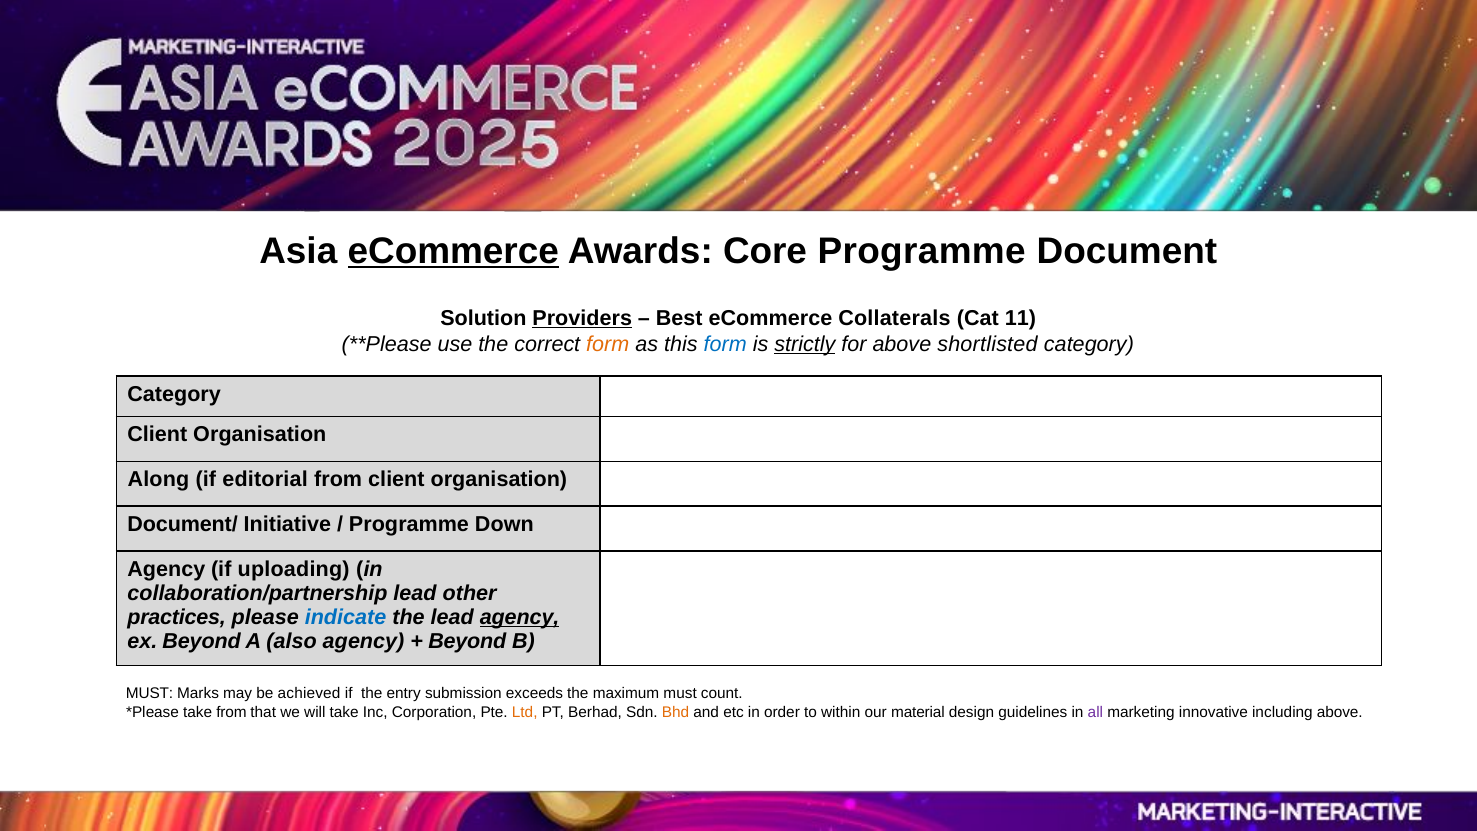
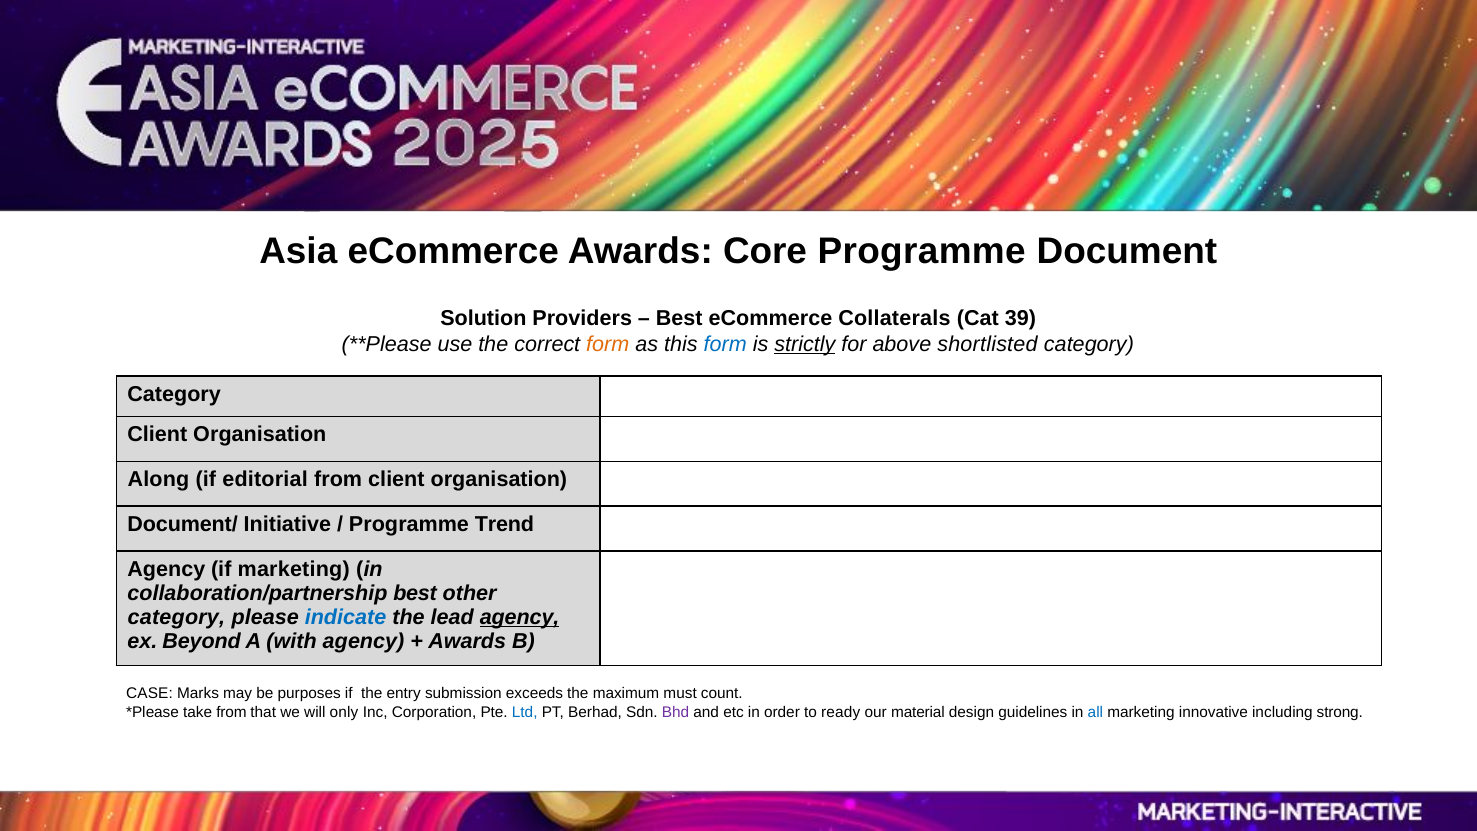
eCommerce at (453, 251) underline: present -> none
Providers underline: present -> none
11: 11 -> 39
Down: Down -> Trend
if uploading: uploading -> marketing
collaboration/partnership lead: lead -> best
practices at (177, 617): practices -> category
also: also -> with
Beyond at (467, 642): Beyond -> Awards
MUST at (150, 693): MUST -> CASE
achieved: achieved -> purposes
will take: take -> only
Ltd colour: orange -> blue
Bhd colour: orange -> purple
within: within -> ready
all colour: purple -> blue
including above: above -> strong
